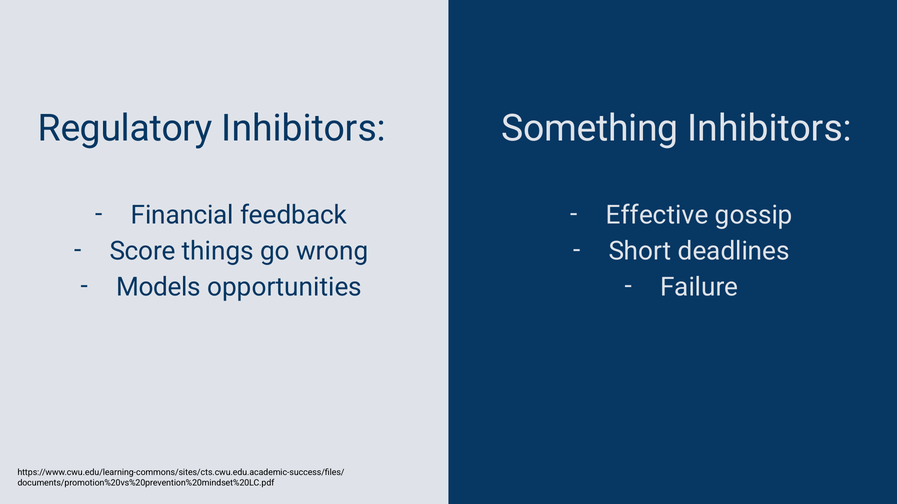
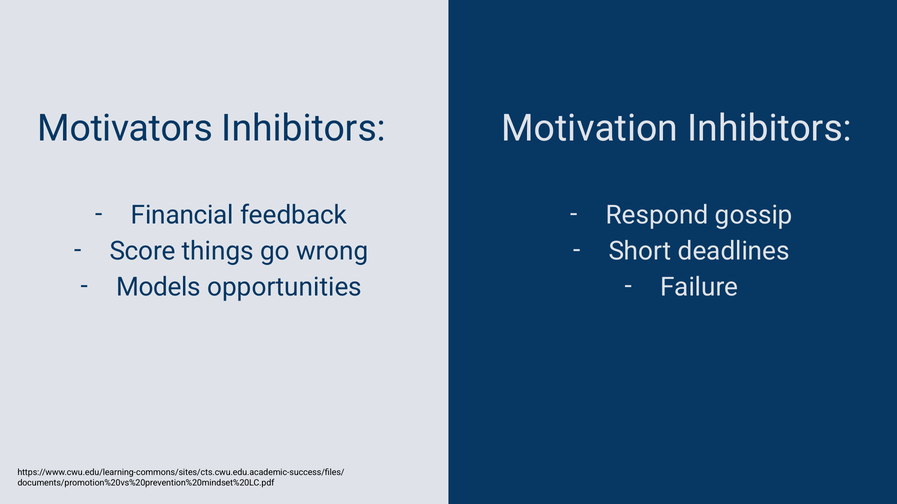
Regulatory: Regulatory -> Motivators
Something: Something -> Motivation
Effective: Effective -> Respond
